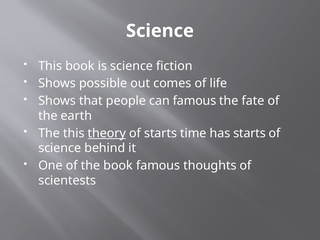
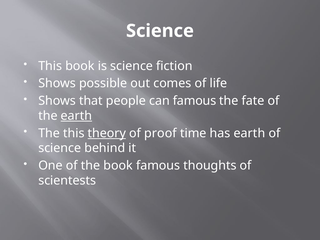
earth at (76, 116) underline: none -> present
of starts: starts -> proof
has starts: starts -> earth
